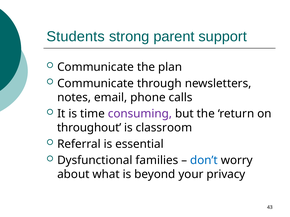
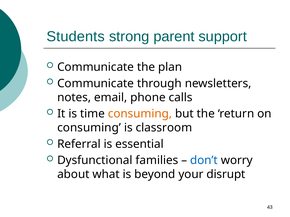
consuming at (140, 114) colour: purple -> orange
throughout at (89, 128): throughout -> consuming
privacy: privacy -> disrupt
